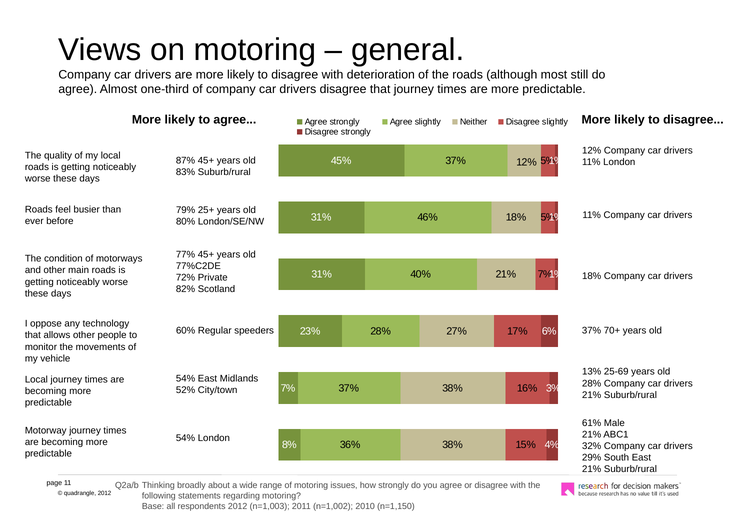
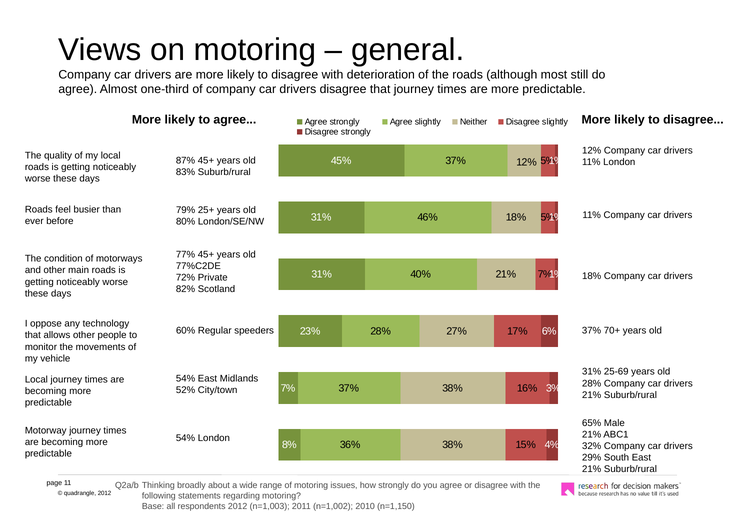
13% at (592, 372): 13% -> 31%
61%: 61% -> 65%
